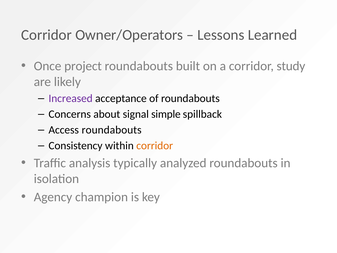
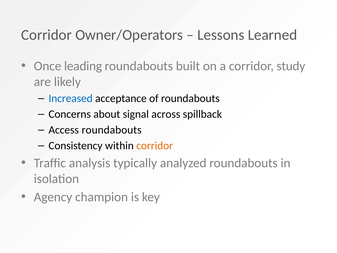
project: project -> leading
Increased colour: purple -> blue
simple: simple -> across
